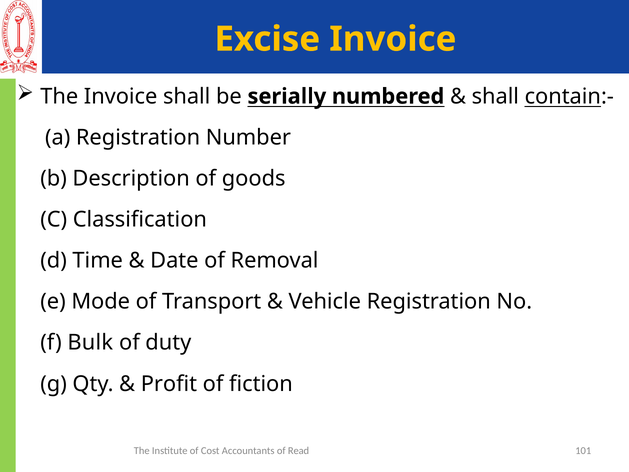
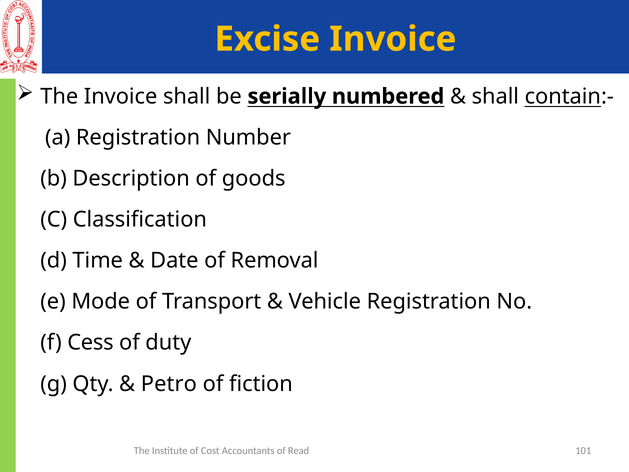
Bulk: Bulk -> Cess
Profit: Profit -> Petro
